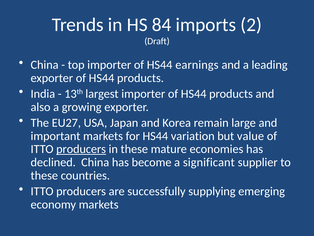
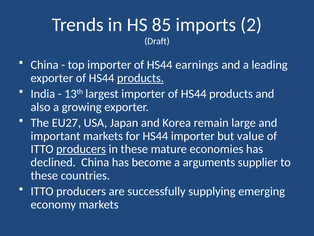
84: 84 -> 85
products at (140, 78) underline: none -> present
HS44 variation: variation -> importer
significant: significant -> arguments
